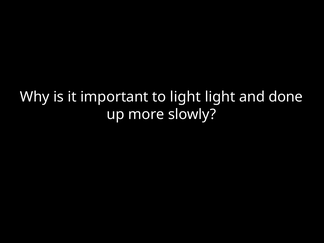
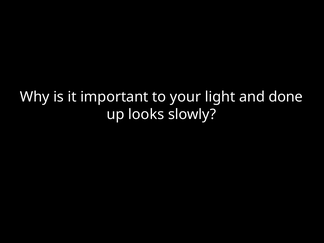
to light: light -> your
more: more -> looks
